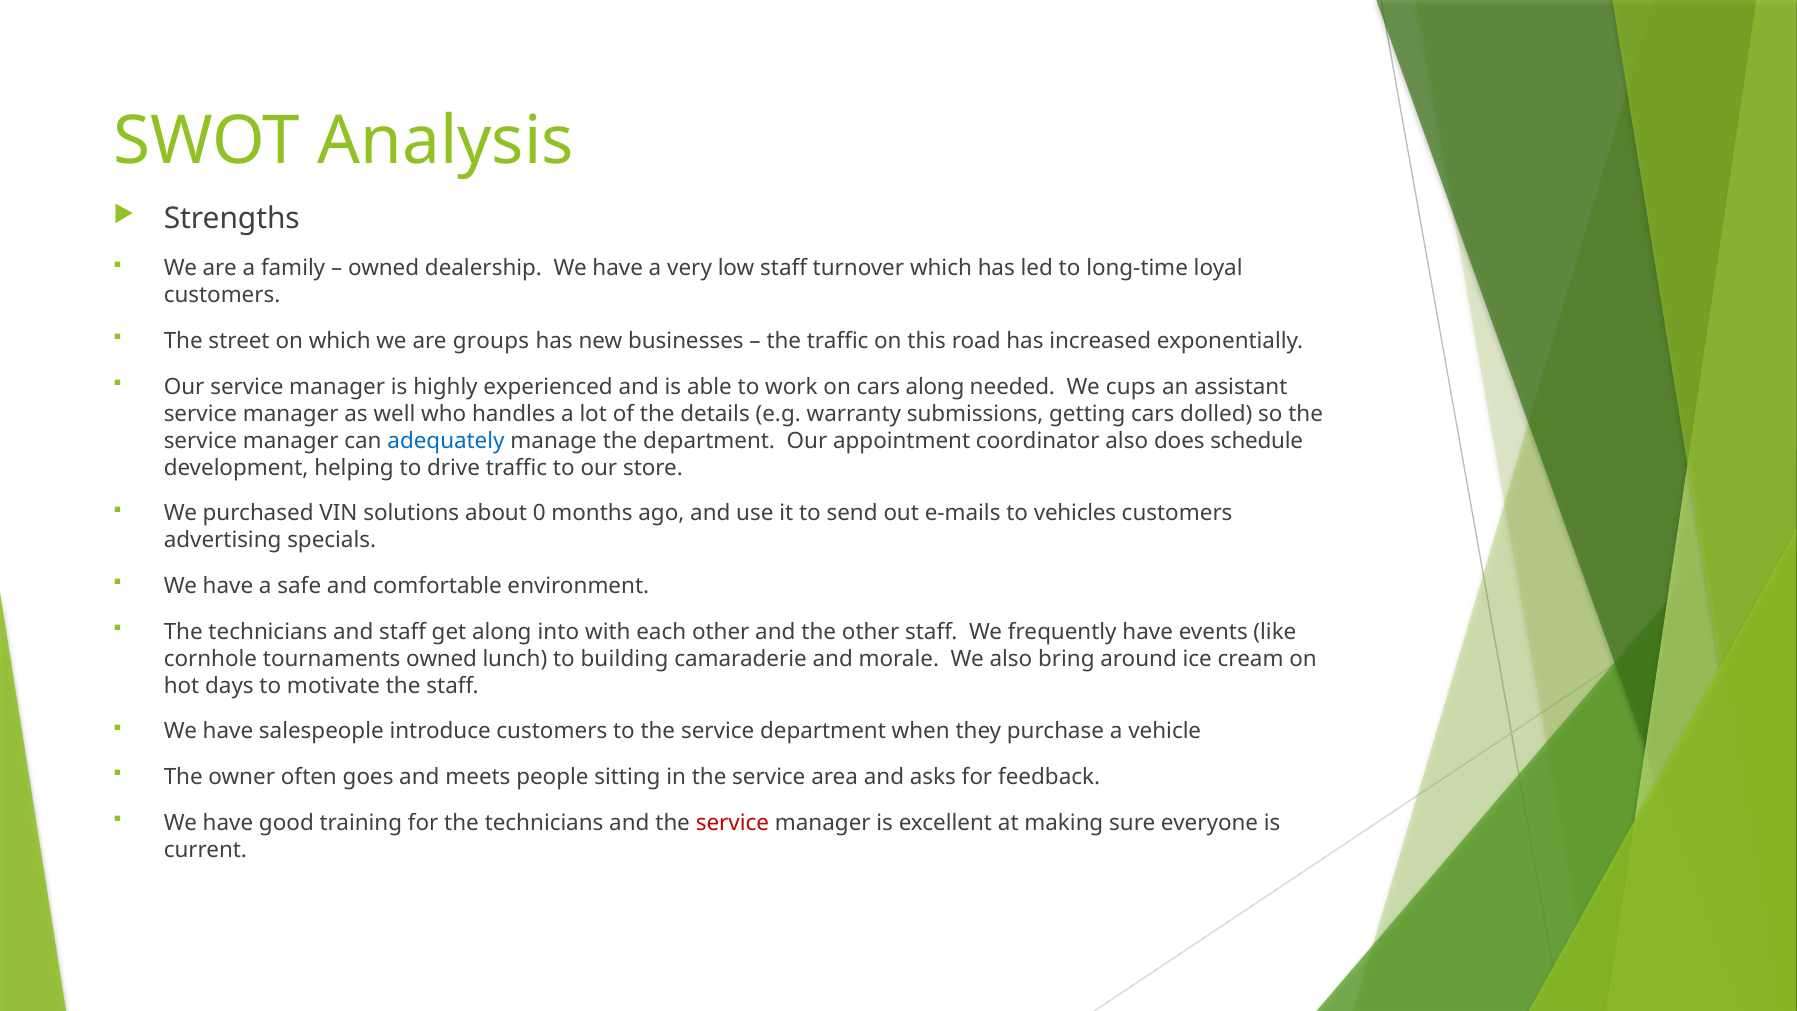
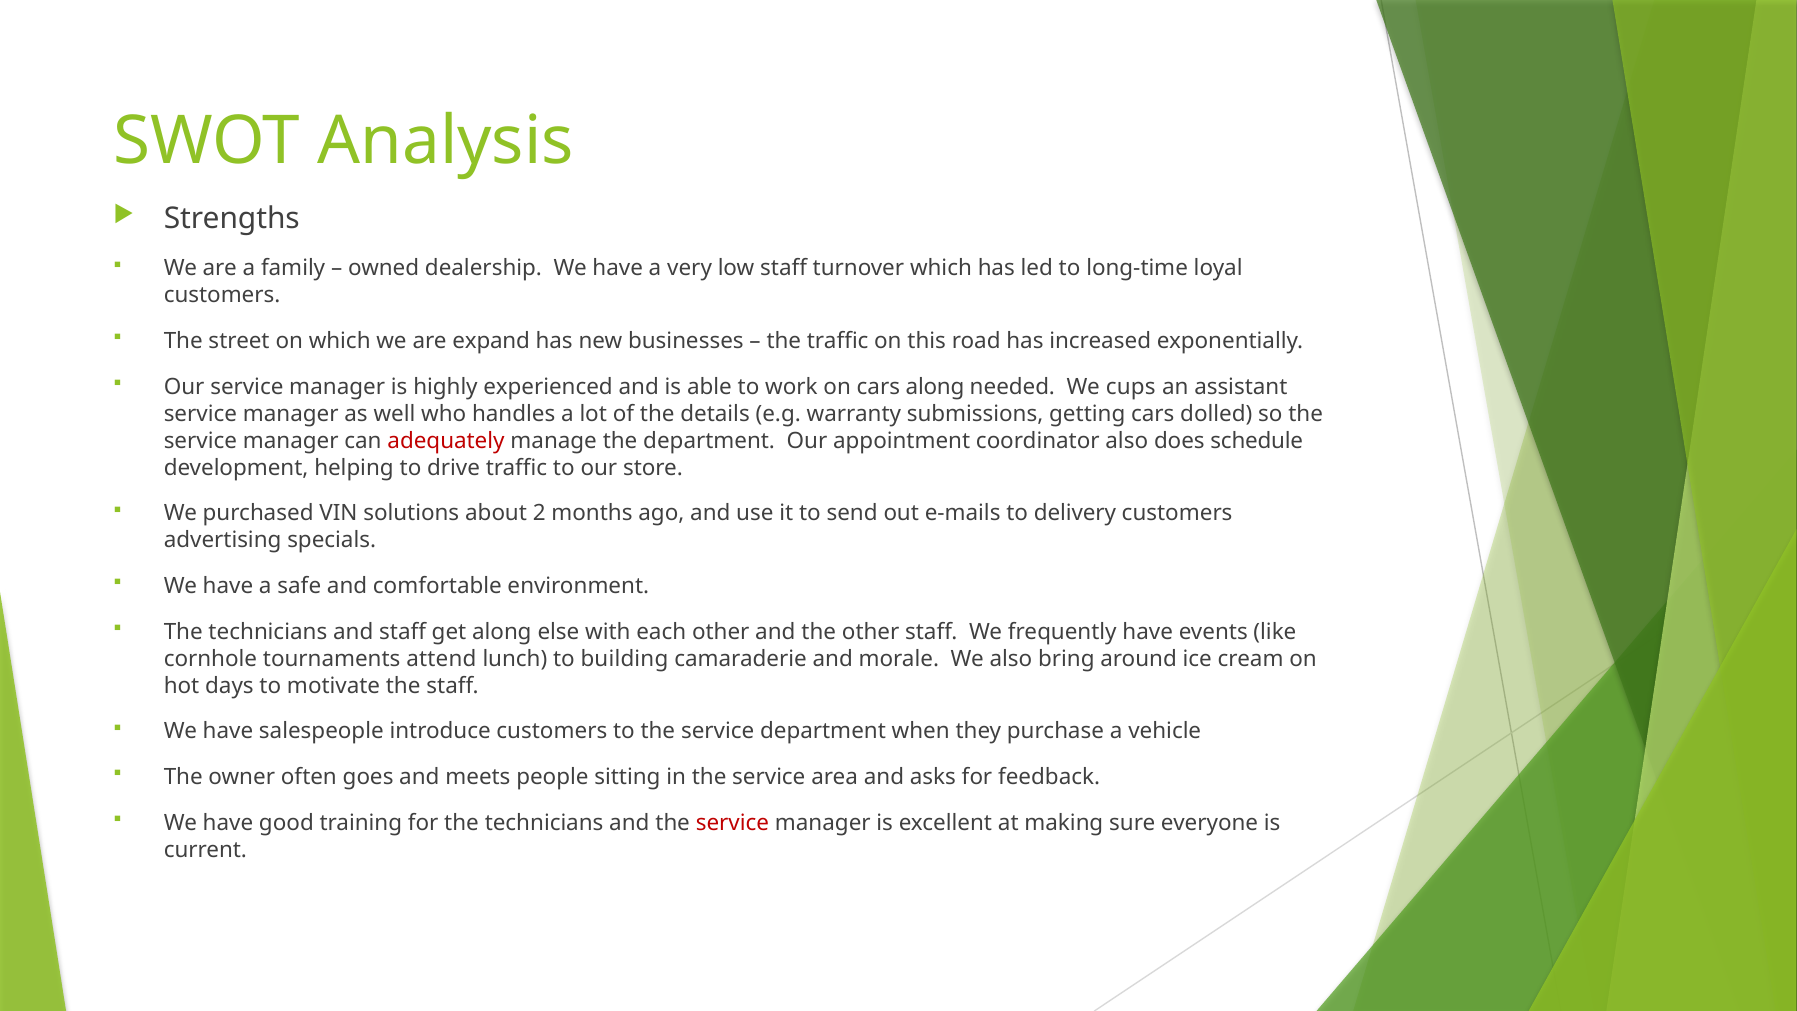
groups: groups -> expand
adequately colour: blue -> red
0: 0 -> 2
vehicles: vehicles -> delivery
into: into -> else
tournaments owned: owned -> attend
